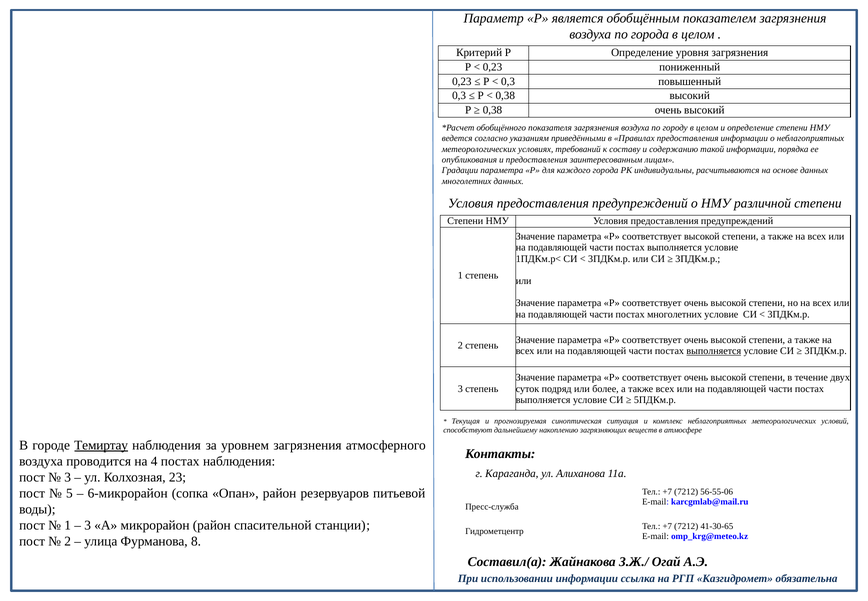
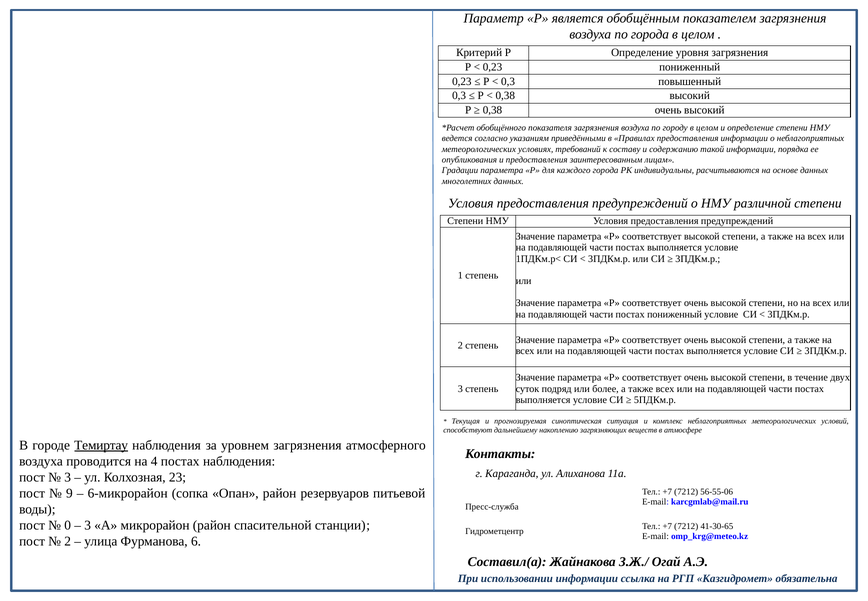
постах многолетних: многолетних -> пониженный
выполняется at (714, 351) underline: present -> none
5: 5 -> 9
1 at (68, 525): 1 -> 0
8: 8 -> 6
